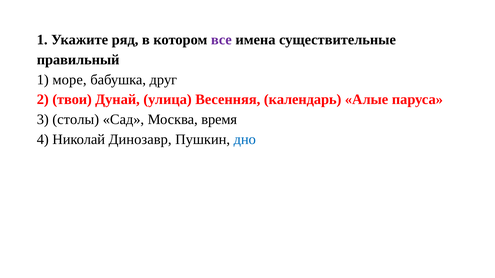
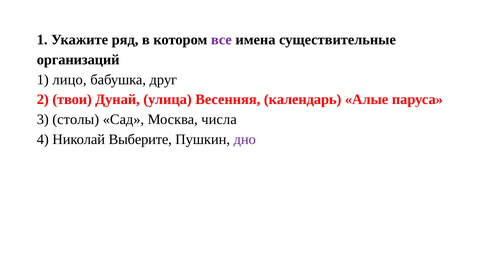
правильный: правильный -> организаций
море: море -> лицо
время: время -> числа
Динозавр: Динозавр -> Выберите
дно colour: blue -> purple
